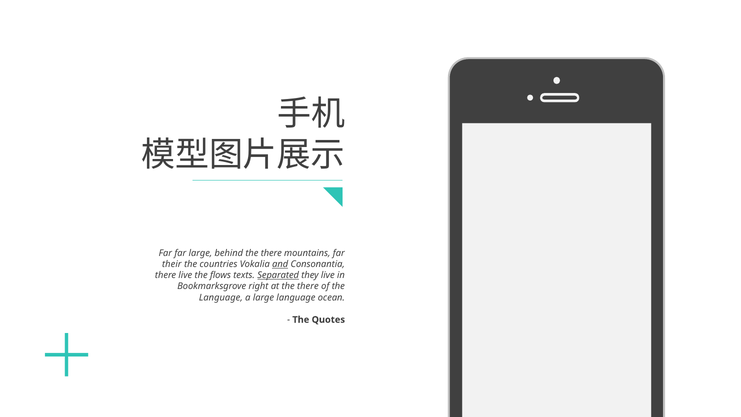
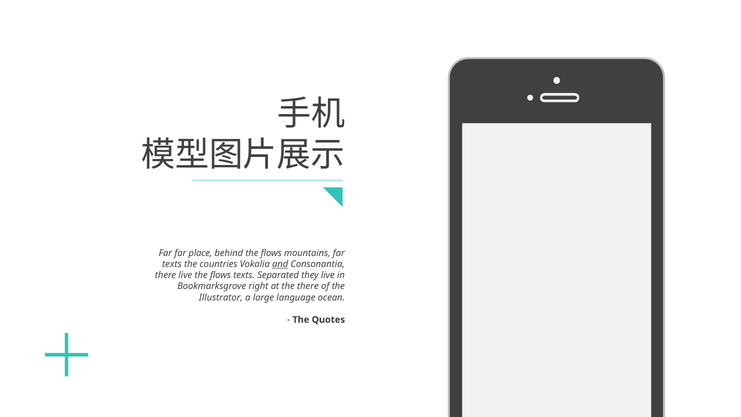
far large: large -> place
behind the there: there -> flows
their at (172, 264): their -> texts
Separated underline: present -> none
Language at (221, 297): Language -> Illustrator
